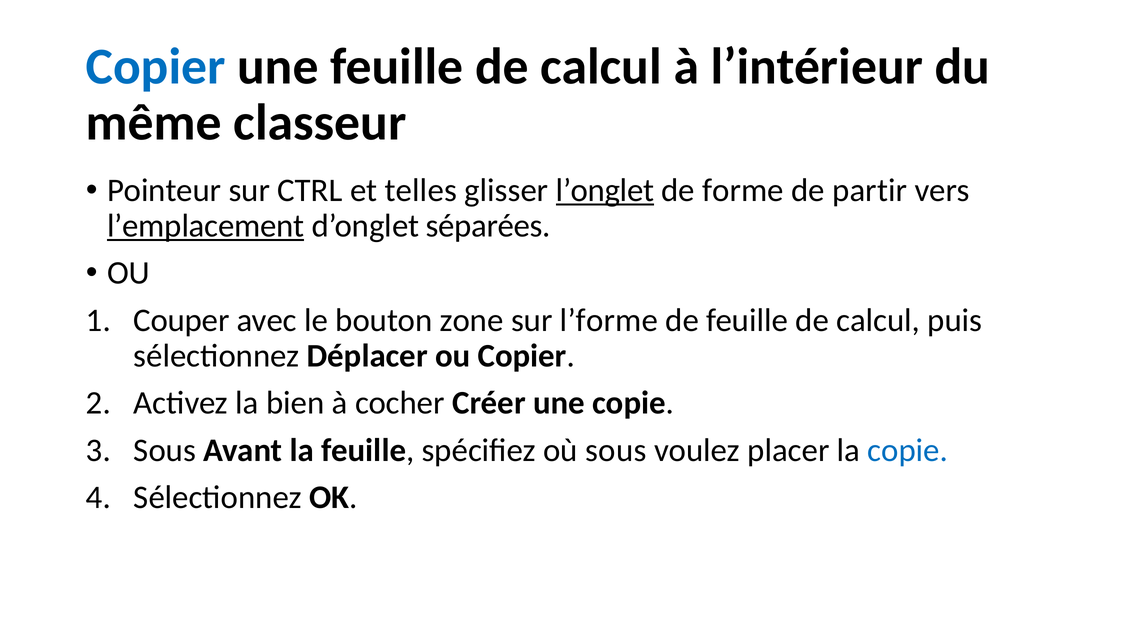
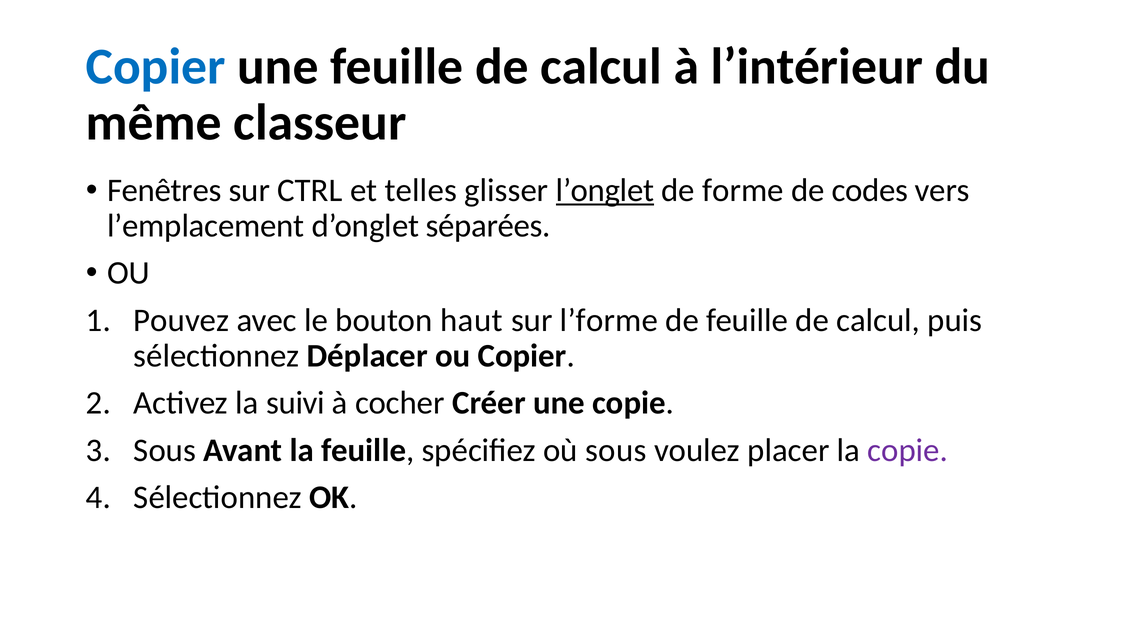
Pointeur: Pointeur -> Fenêtres
partir: partir -> codes
l’emplacement underline: present -> none
Couper: Couper -> Pouvez
zone: zone -> haut
bien: bien -> suivi
copie at (908, 450) colour: blue -> purple
